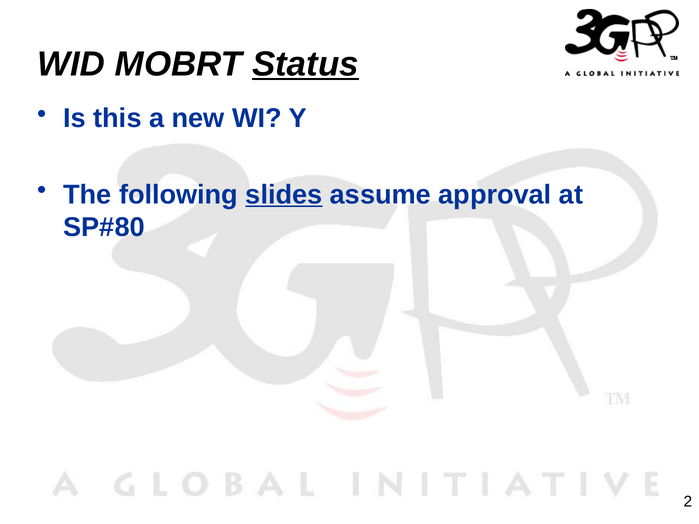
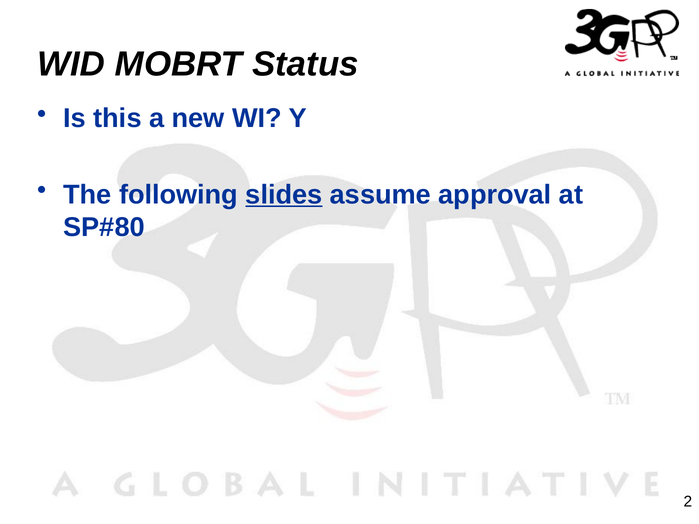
Status underline: present -> none
